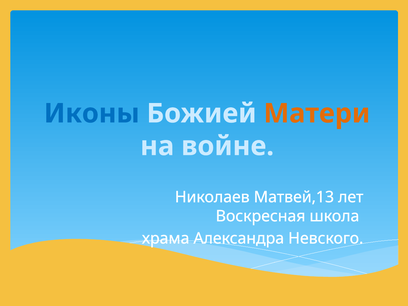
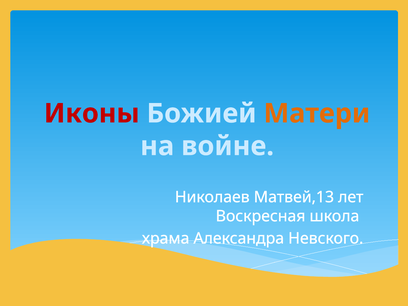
Иконы colour: blue -> red
